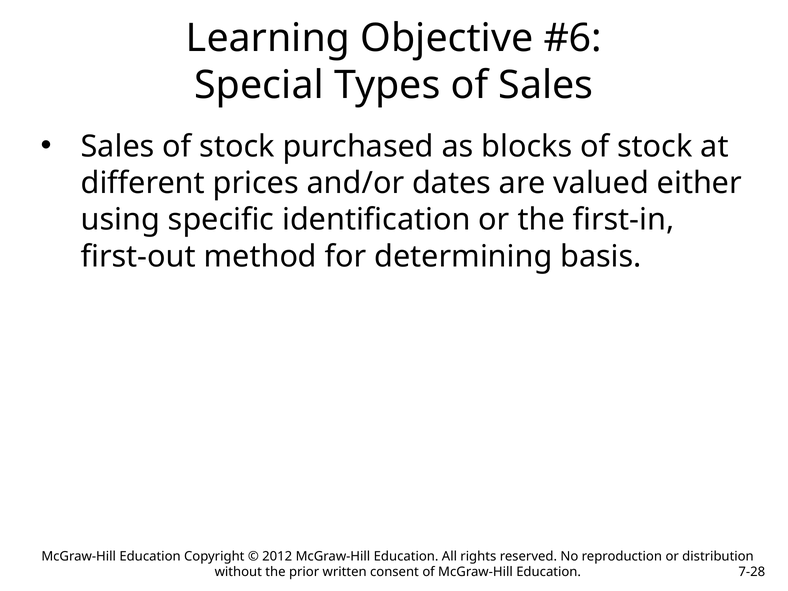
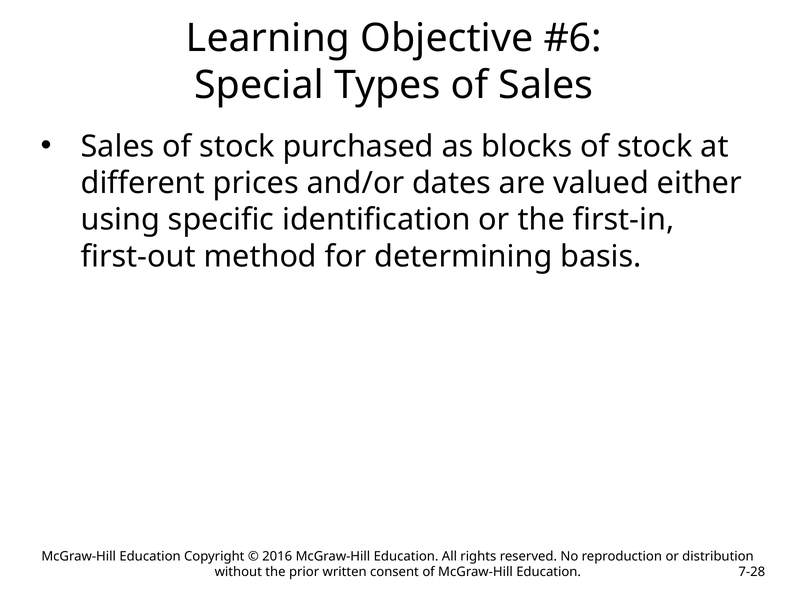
2012: 2012 -> 2016
